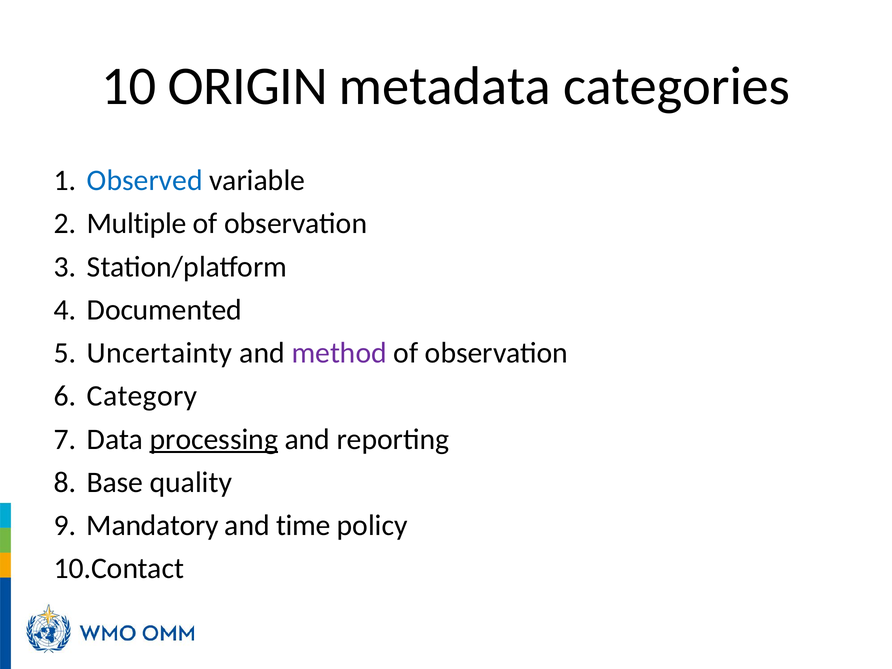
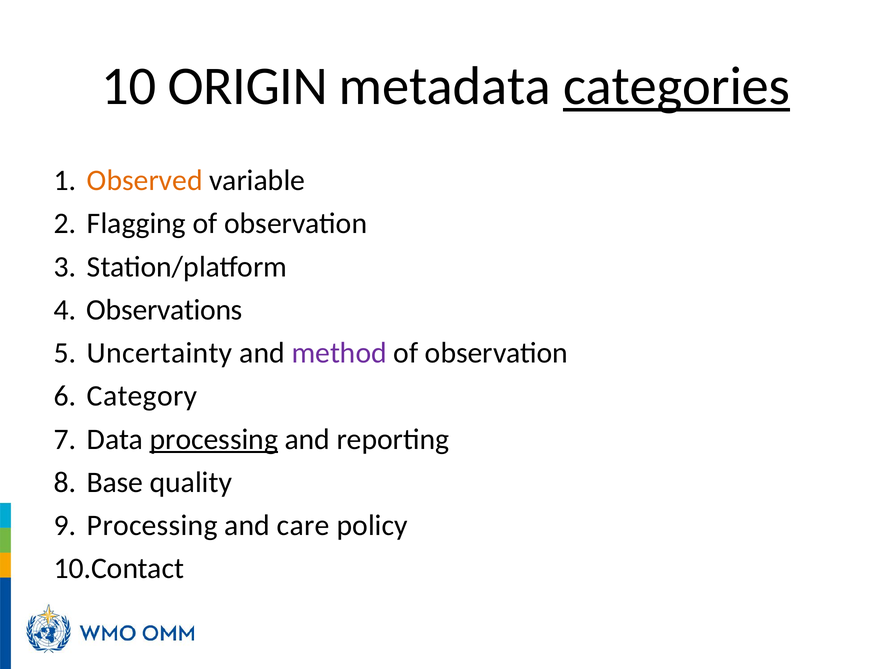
categories underline: none -> present
Observed colour: blue -> orange
Multiple: Multiple -> Flagging
Documented: Documented -> Observations
Mandatory at (153, 525): Mandatory -> Processing
time: time -> care
